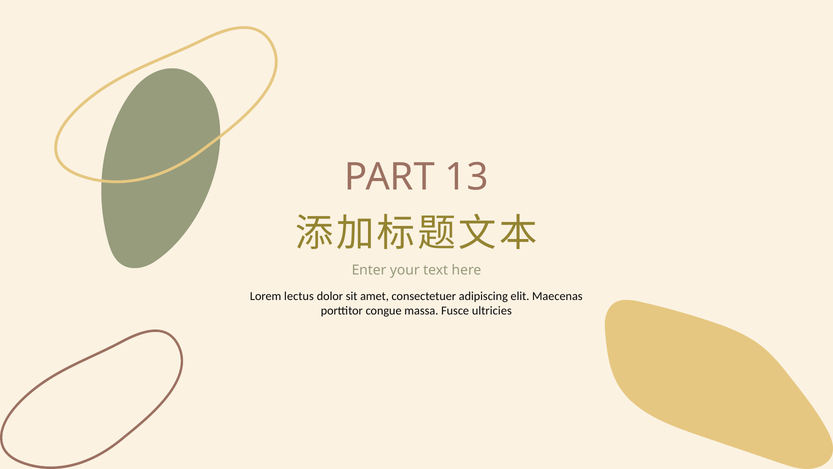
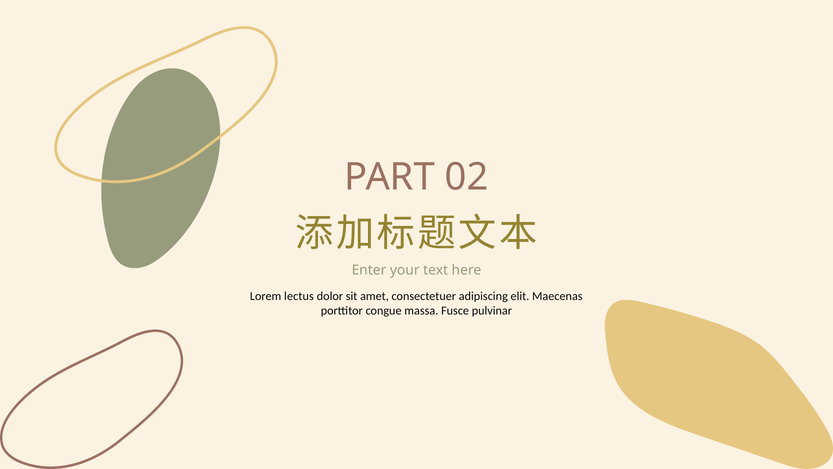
13: 13 -> 02
ultricies: ultricies -> pulvinar
